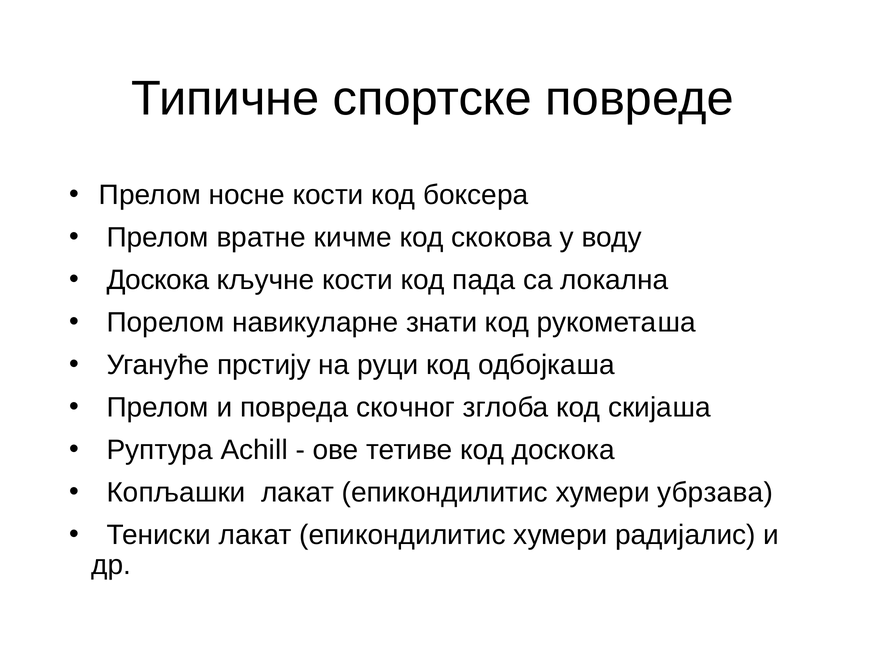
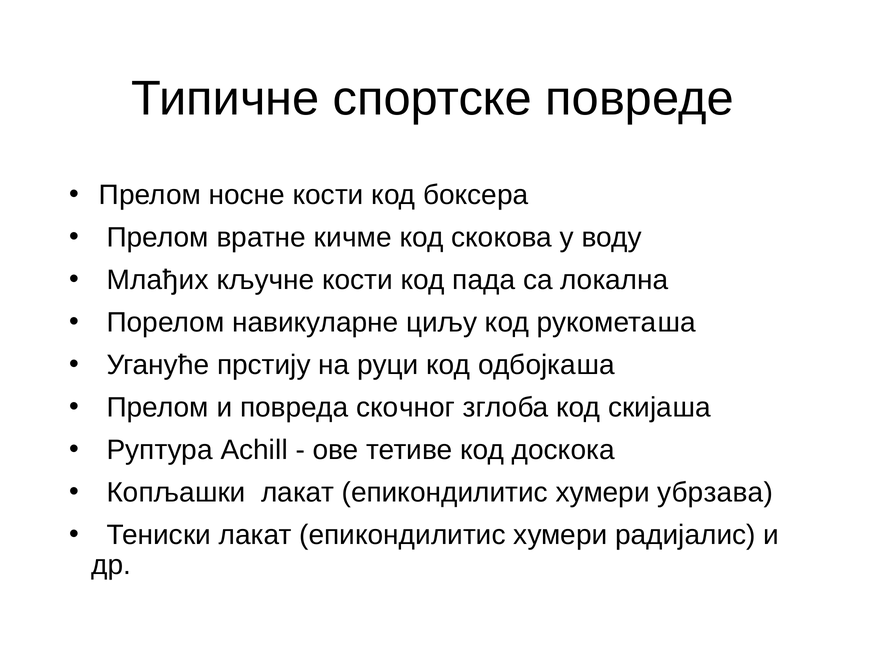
Доскока at (158, 280): Доскока -> Млађих
знати: знати -> циљу
